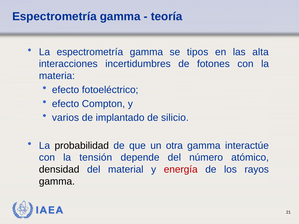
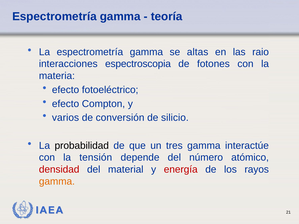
tipos: tipos -> altas
alta: alta -> raio
incertidumbres: incertidumbres -> espectroscopia
implantado: implantado -> conversión
otra: otra -> tres
densidad colour: black -> red
gamma at (57, 182) colour: black -> orange
